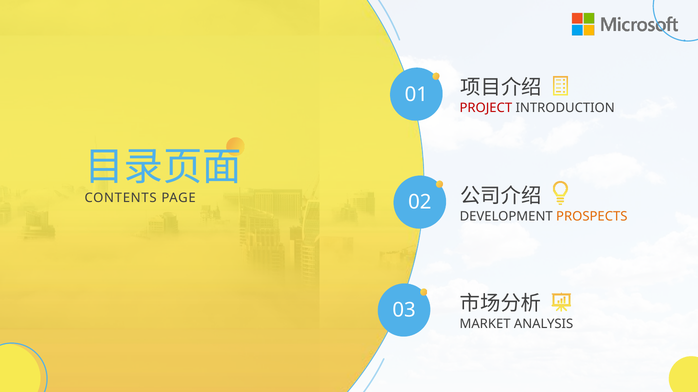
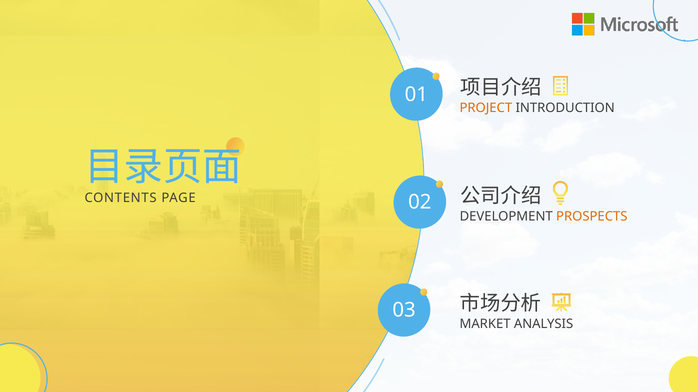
PROJECT colour: red -> orange
